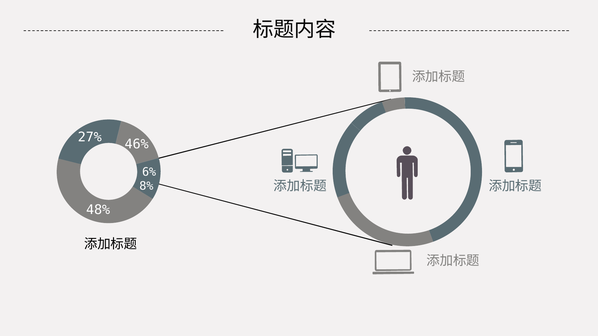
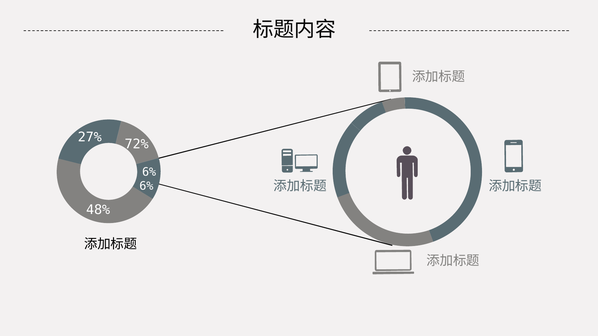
46%: 46% -> 72%
8% at (146, 186): 8% -> 6%
